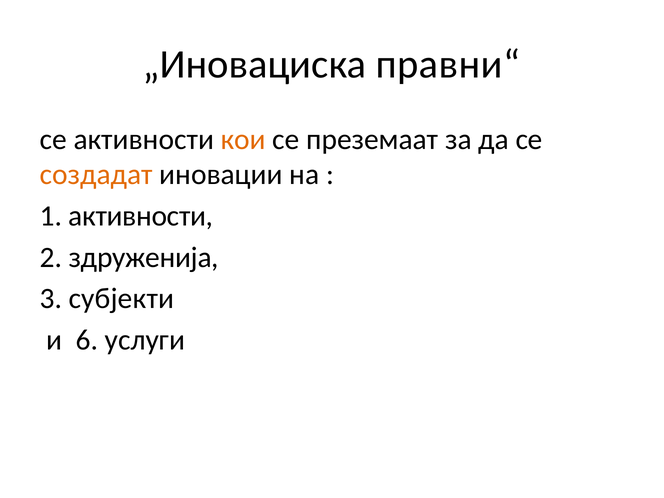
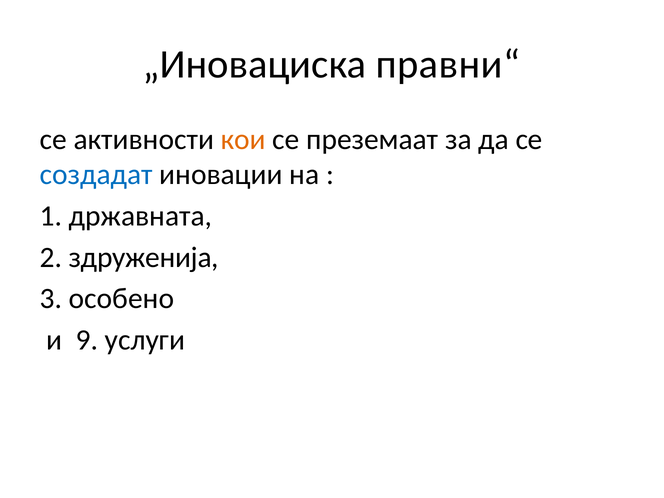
создадат colour: orange -> blue
1 активности: активности -> државната
субјекти: субјекти -> особено
6: 6 -> 9
